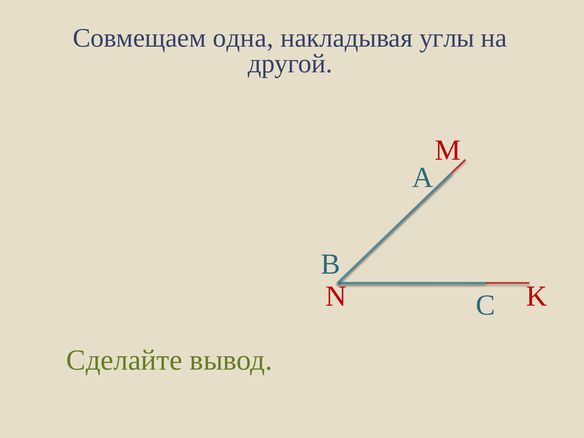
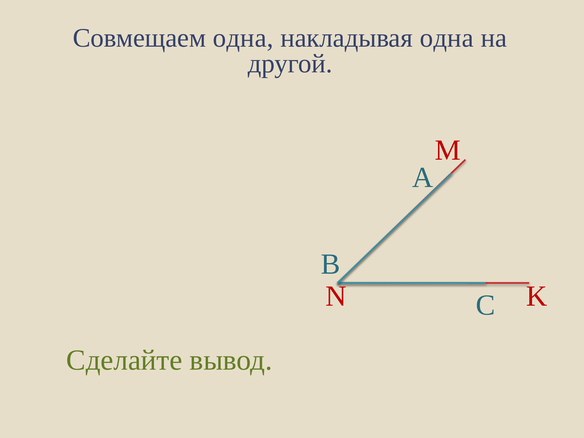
накладывая углы: углы -> одна
